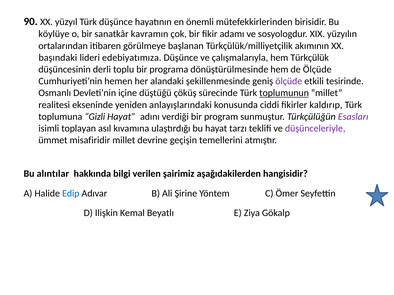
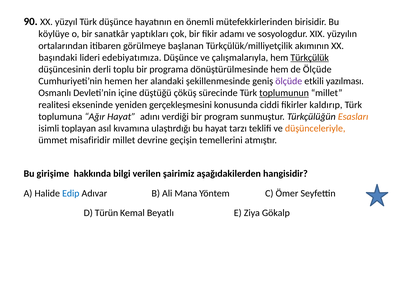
kavramın: kavramın -> yaptıkları
Türkçülük underline: none -> present
tesirinde: tesirinde -> yazılması
anlayışlarındaki: anlayışlarındaki -> gerçekleşmesini
Gizli: Gizli -> Ağır
Esasları colour: purple -> orange
düşünceleriyle colour: purple -> orange
alıntılar: alıntılar -> girişime
Şirine: Şirine -> Mana
Ilişkin: Ilişkin -> Türün
